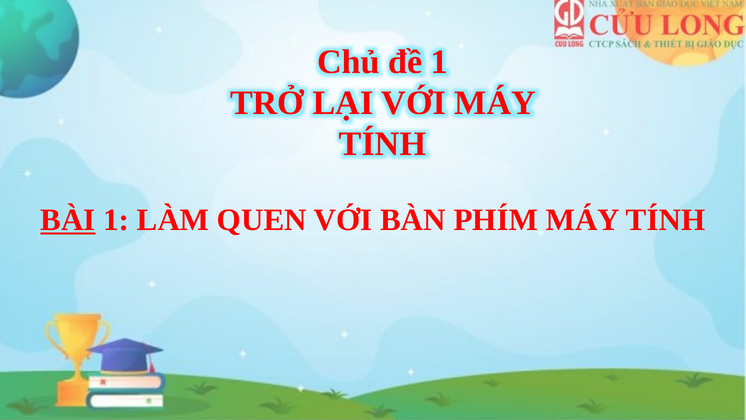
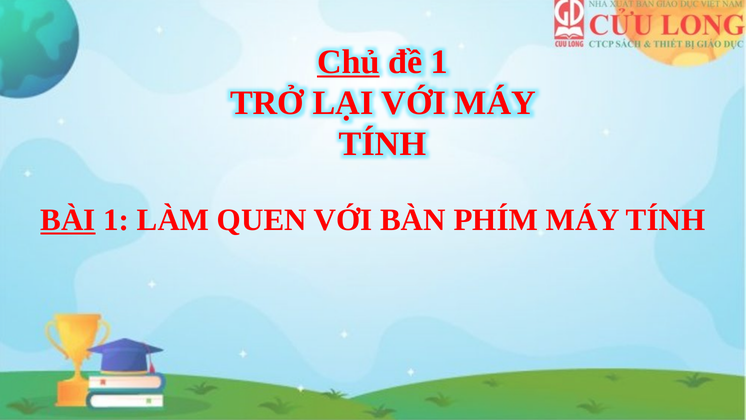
Chủ underline: none -> present
